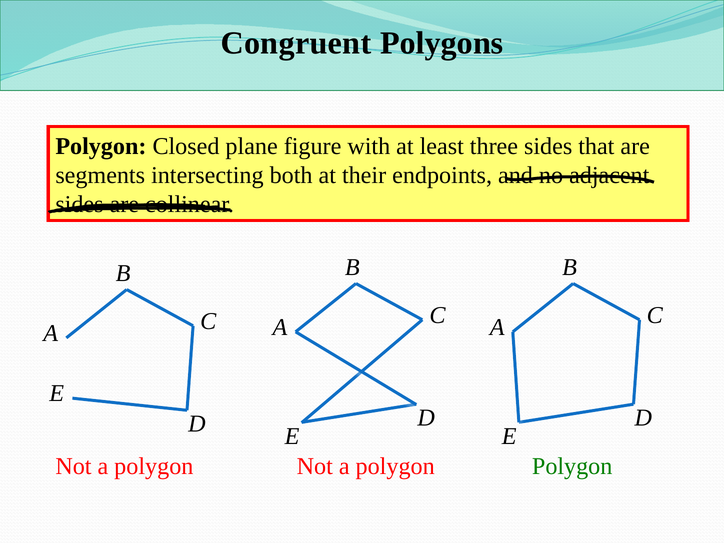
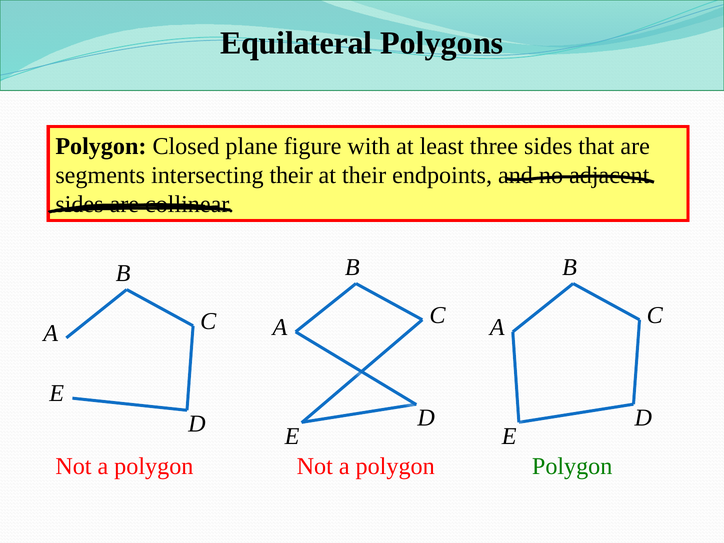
Congruent: Congruent -> Equilateral
intersecting both: both -> their
